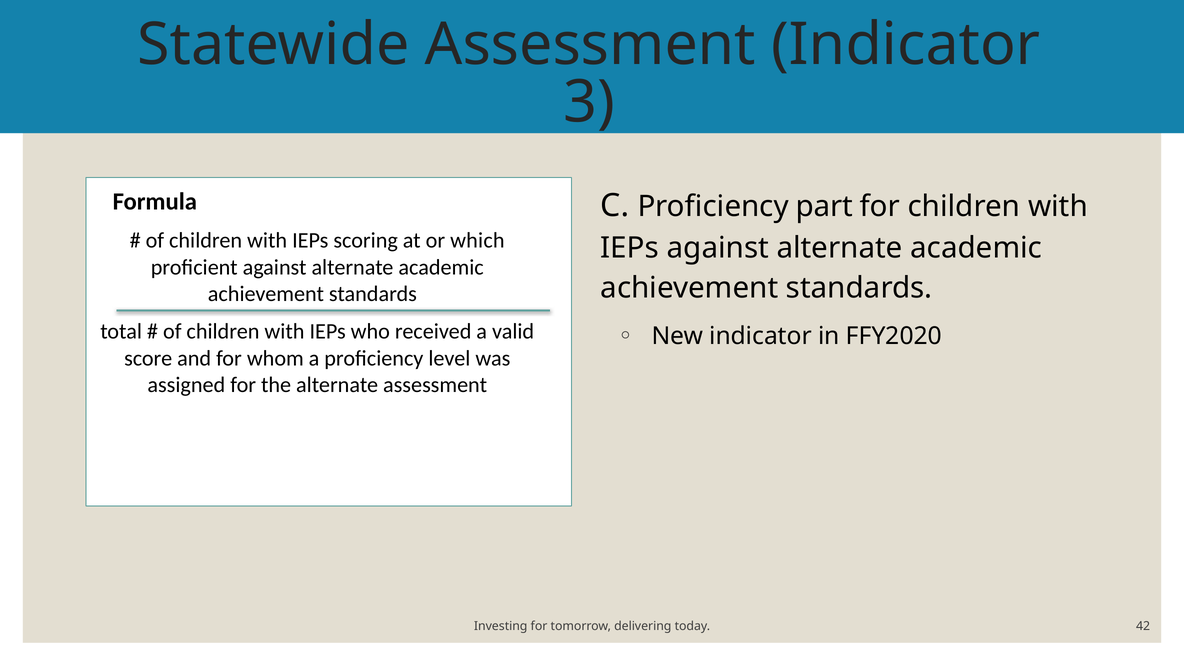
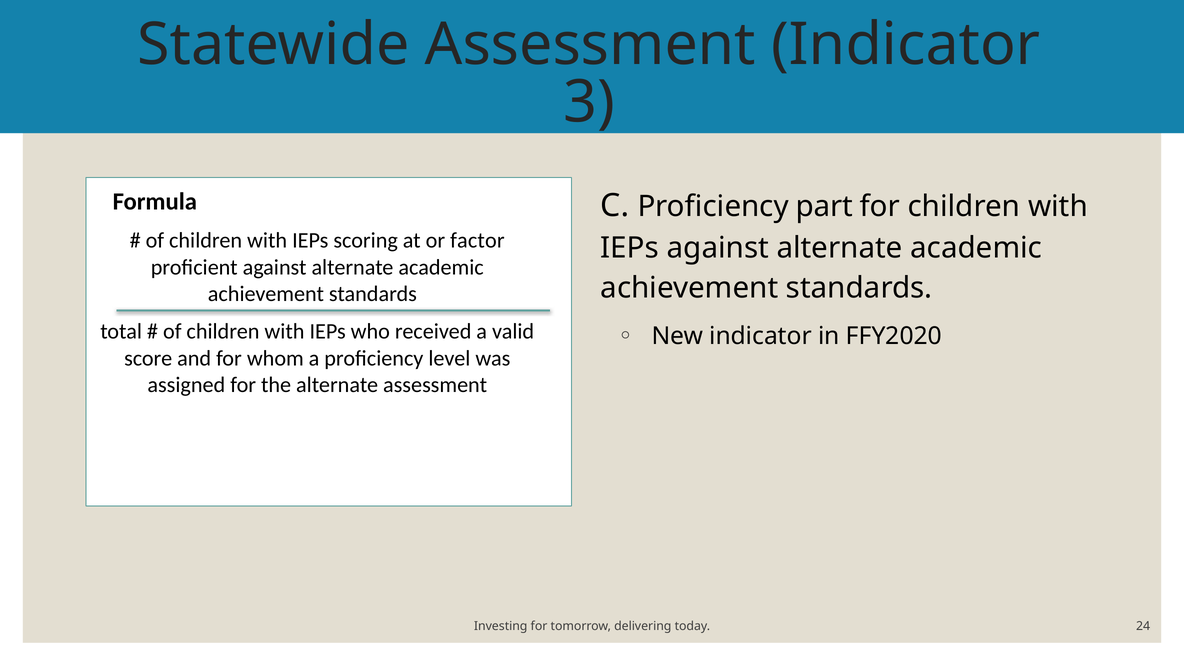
which: which -> factor
42: 42 -> 24
